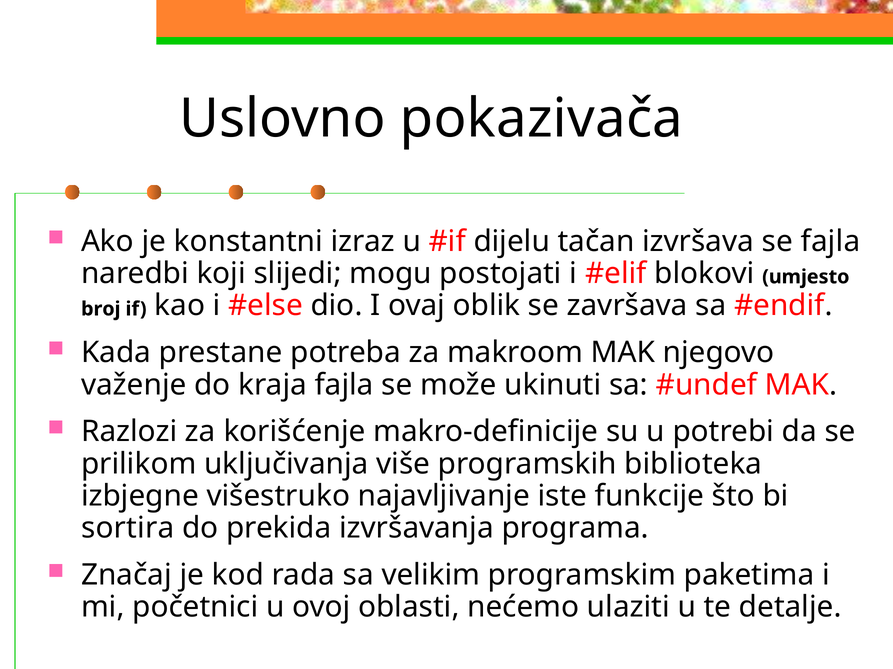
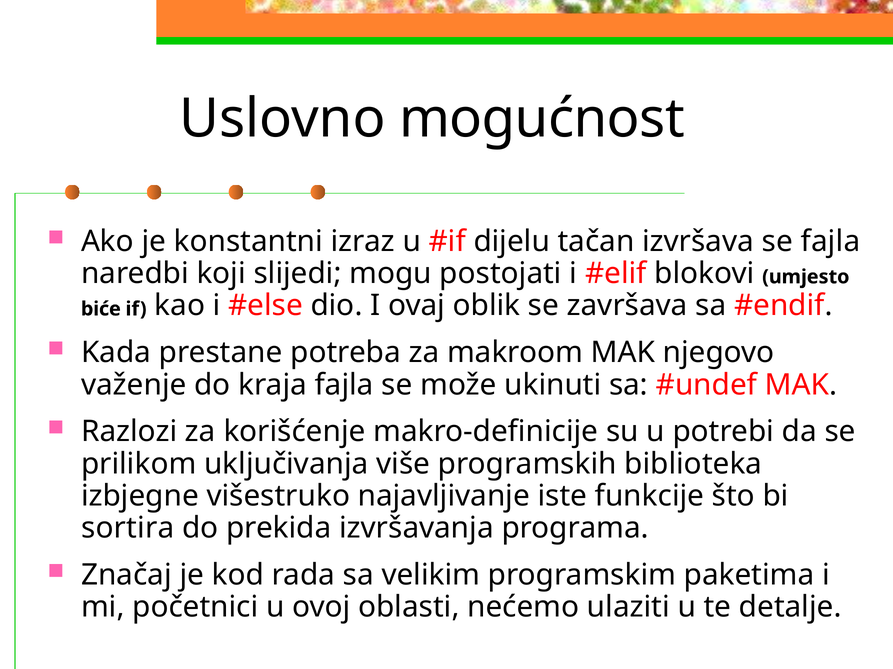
pokazivača: pokazivača -> mogućnost
broj: broj -> biće
